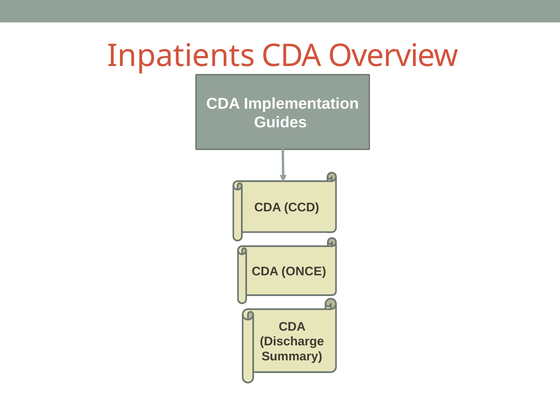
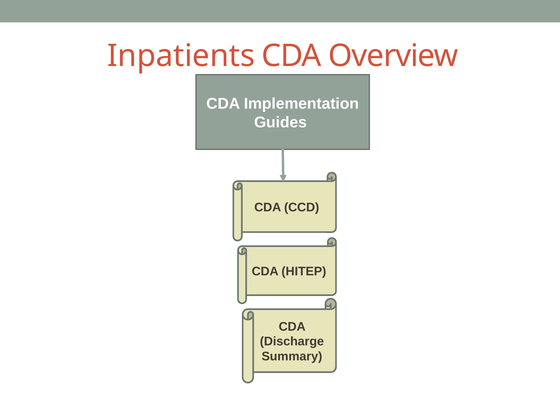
ONCE: ONCE -> HITEP
